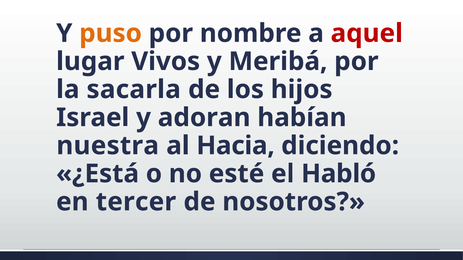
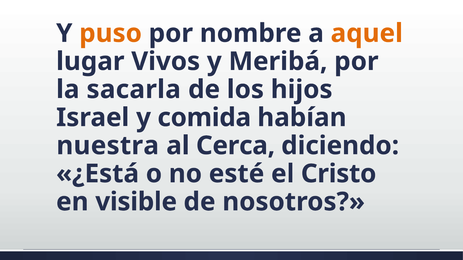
aquel colour: red -> orange
adoran: adoran -> comida
Hacia: Hacia -> Cerca
Habló: Habló -> Cristo
tercer: tercer -> visible
